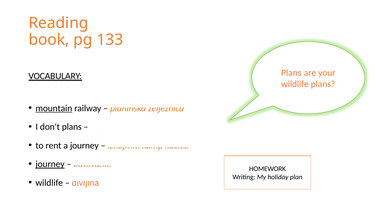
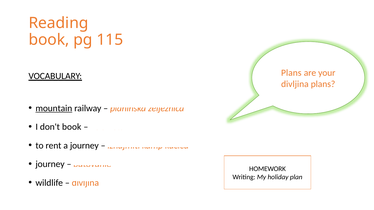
133: 133 -> 115
wildlife at (295, 84): wildlife -> divljina
don't plans: plans -> book
journey at (50, 164) underline: present -> none
